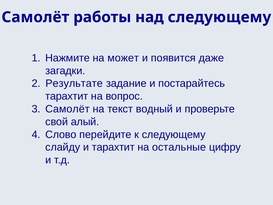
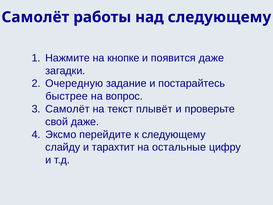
может: может -> кнопке
Результате: Результате -> Очередную
тарахтит at (67, 96): тарахтит -> быстрее
водный: водный -> плывёт
свой алый: алый -> даже
Слово: Слово -> Эксмо
